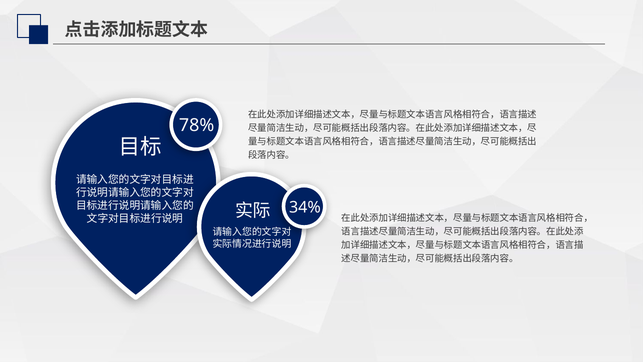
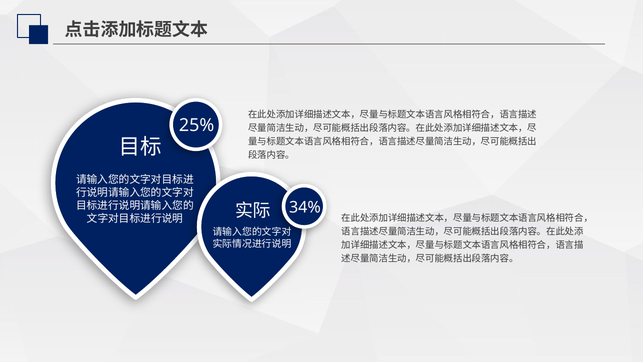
78%: 78% -> 25%
